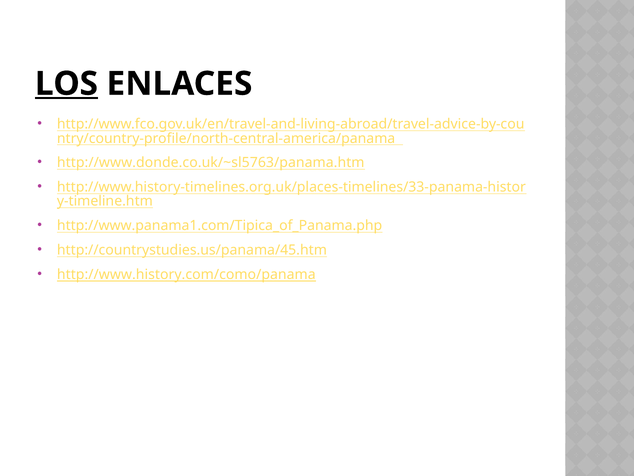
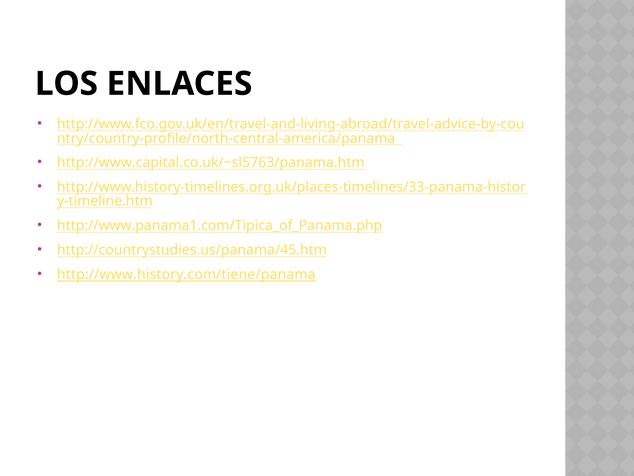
LOS underline: present -> none
http://www.donde.co.uk/~sl5763/panama.htm: http://www.donde.co.uk/~sl5763/panama.htm -> http://www.capital.co.uk/~sl5763/panama.htm
http://www.history.com/como/panama: http://www.history.com/como/panama -> http://www.history.com/tiene/panama
